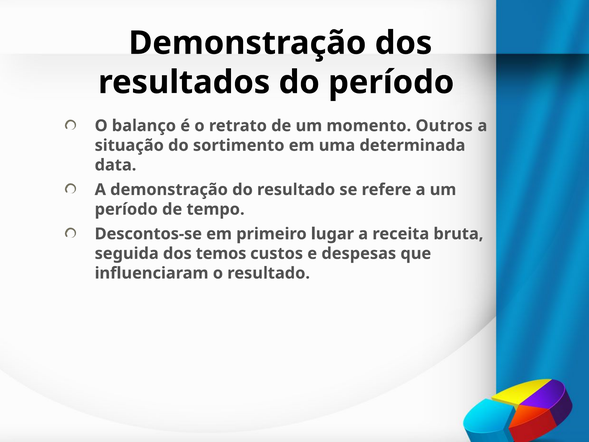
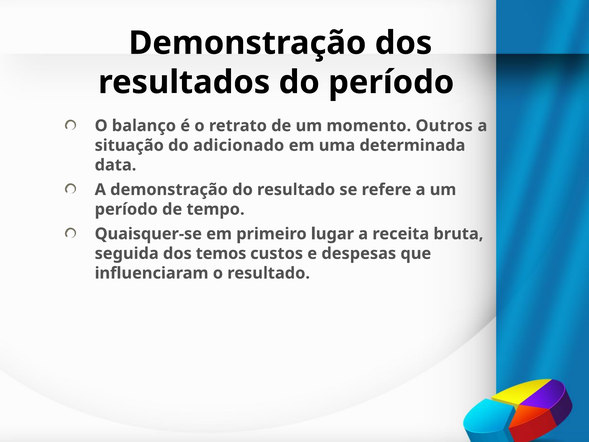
sortimento: sortimento -> adicionado
Descontos-se: Descontos-se -> Quaisquer-se
